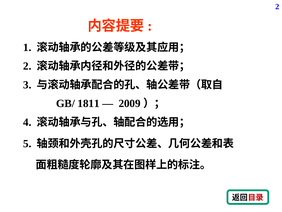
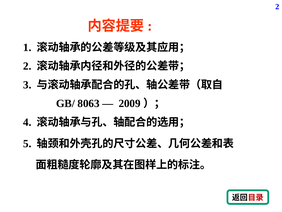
1811: 1811 -> 8063
